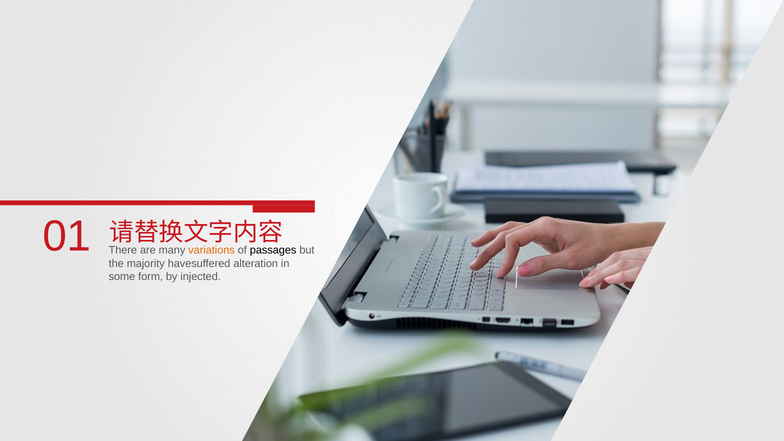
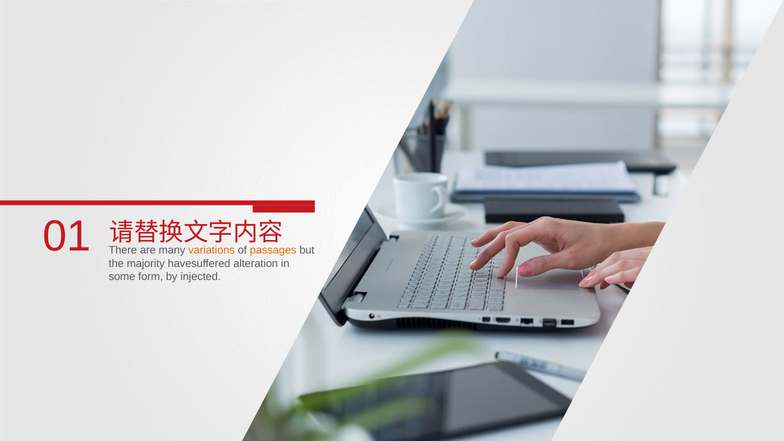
passages colour: black -> orange
